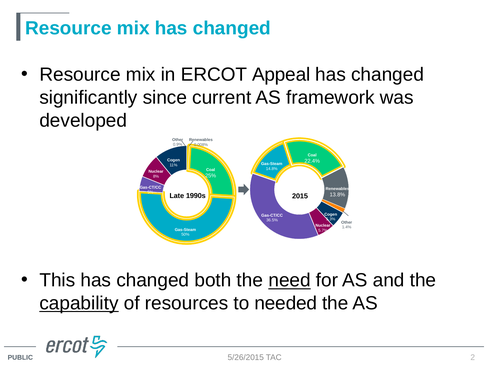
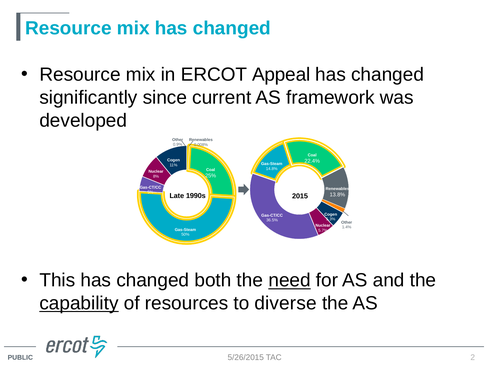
needed: needed -> diverse
